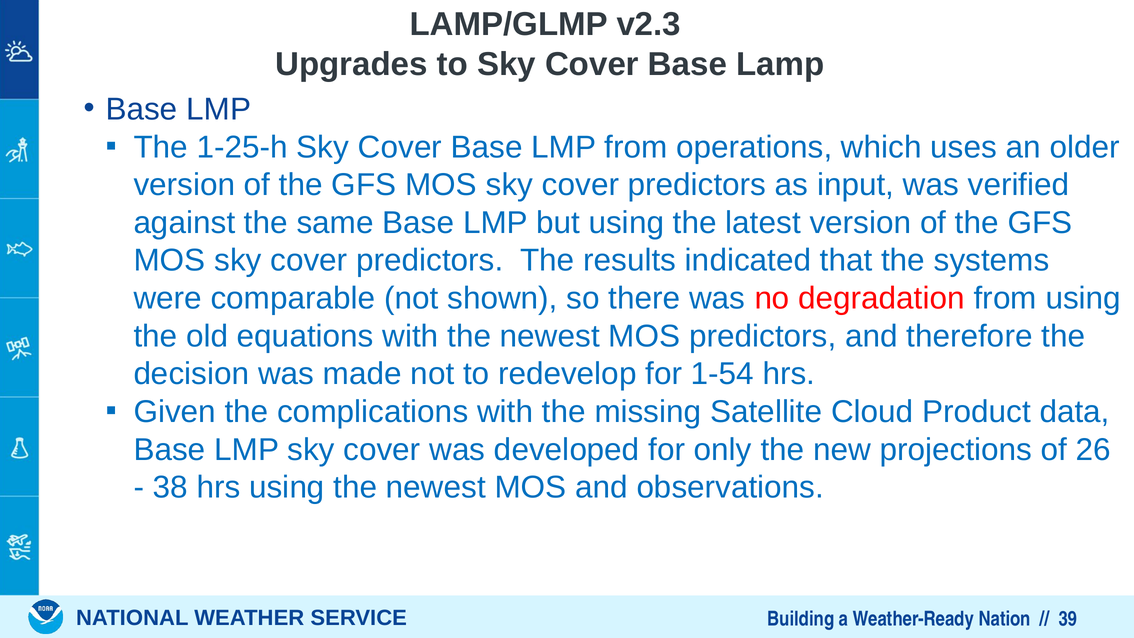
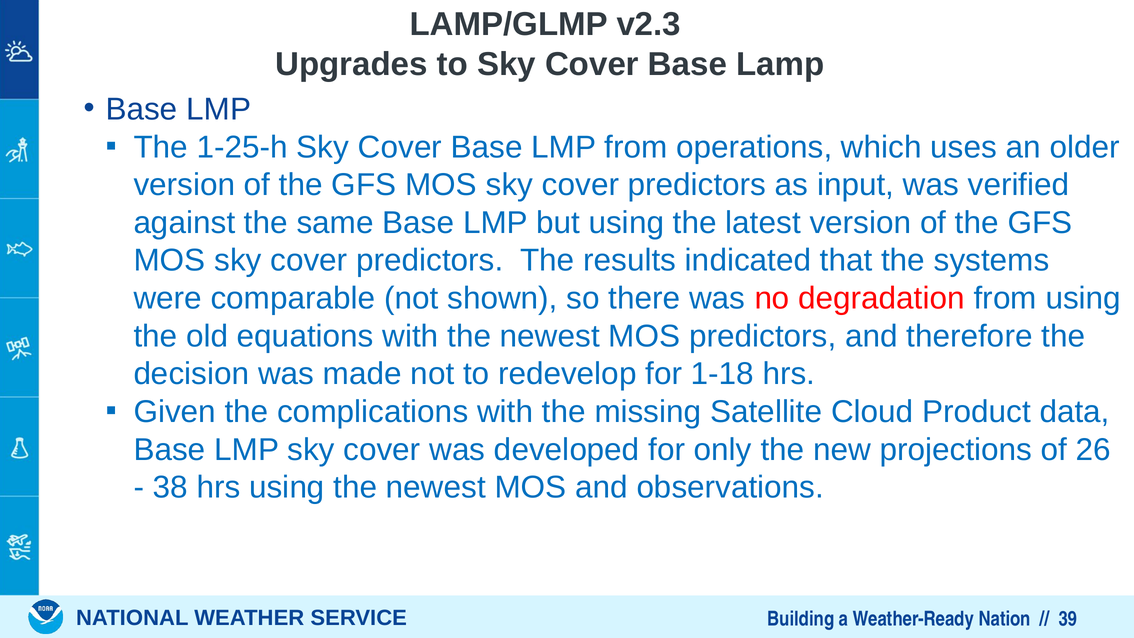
1-54: 1-54 -> 1-18
